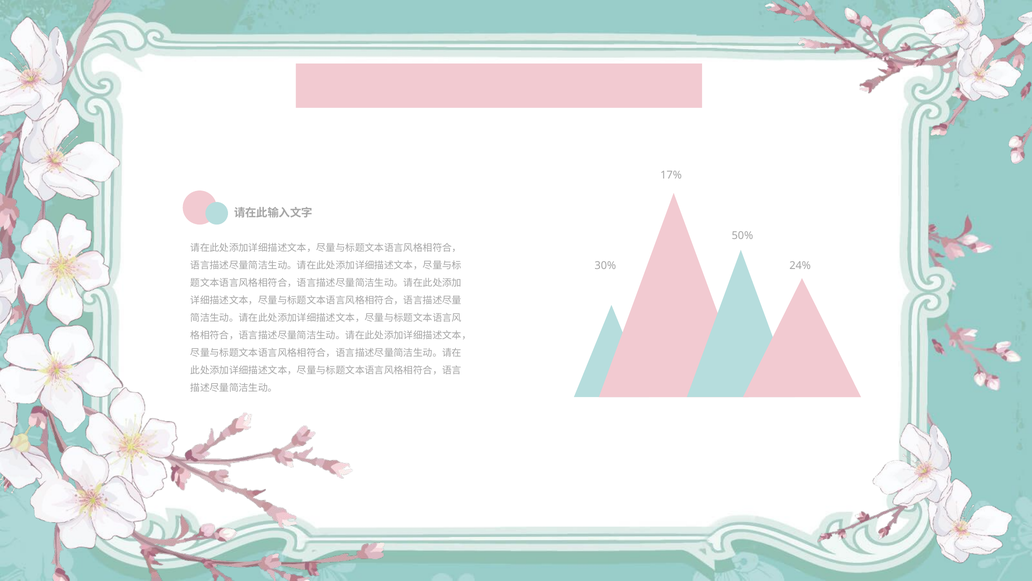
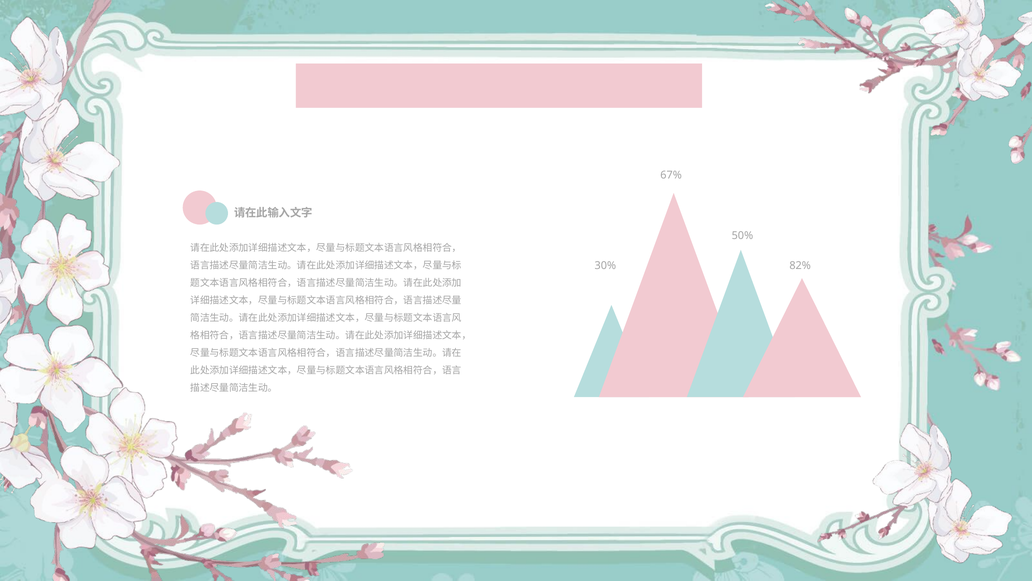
17%: 17% -> 67%
24%: 24% -> 82%
